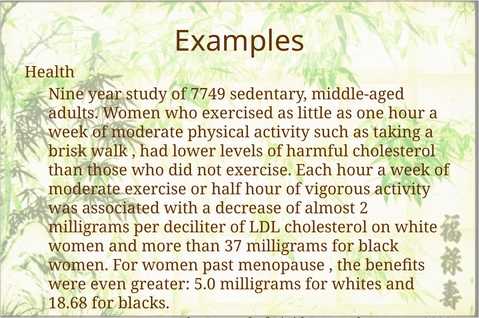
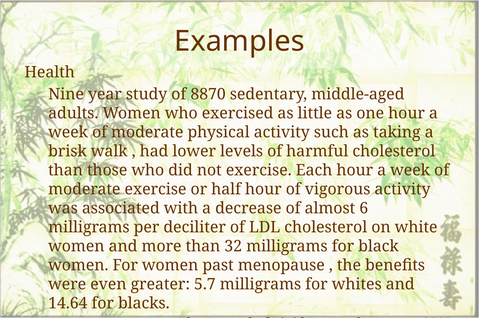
7749: 7749 -> 8870
2: 2 -> 6
37: 37 -> 32
5.0: 5.0 -> 5.7
18.68: 18.68 -> 14.64
